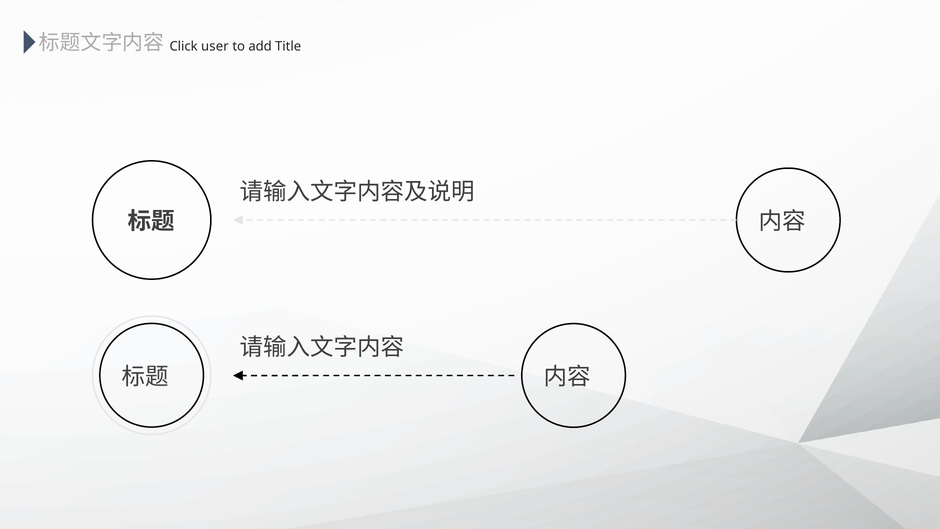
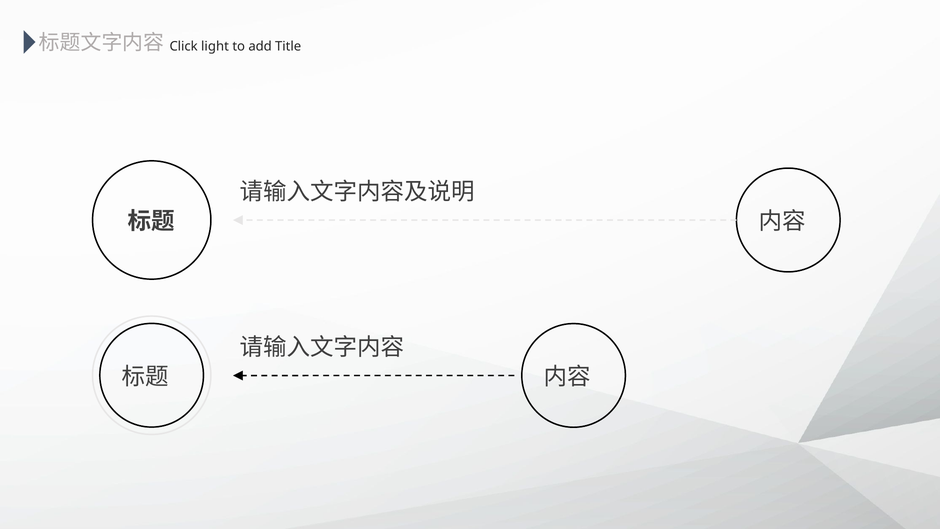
user: user -> light
